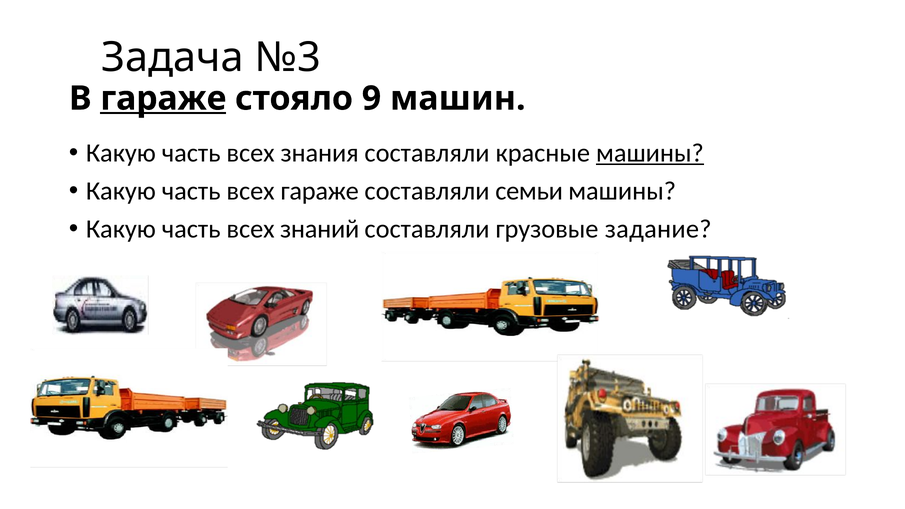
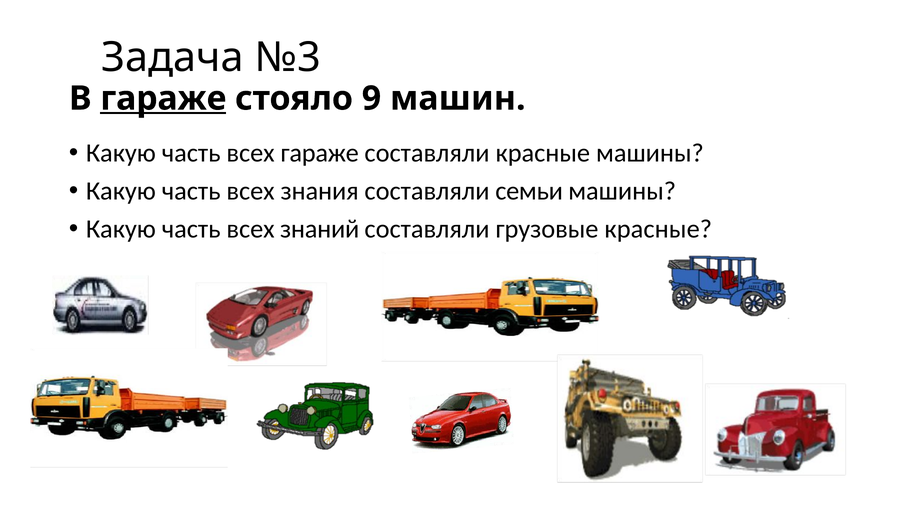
всех знания: знания -> гараже
машины at (650, 153) underline: present -> none
всех гараже: гараже -> знания
грузовые задание: задание -> красные
